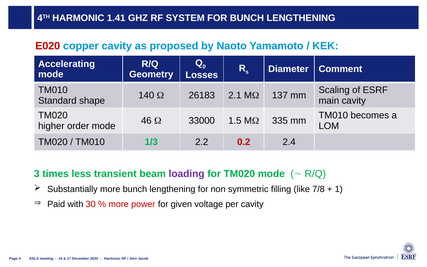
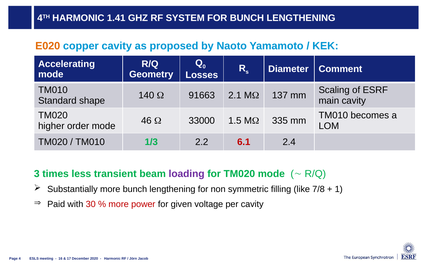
E020 colour: red -> orange
26183: 26183 -> 91663
0.2: 0.2 -> 6.1
